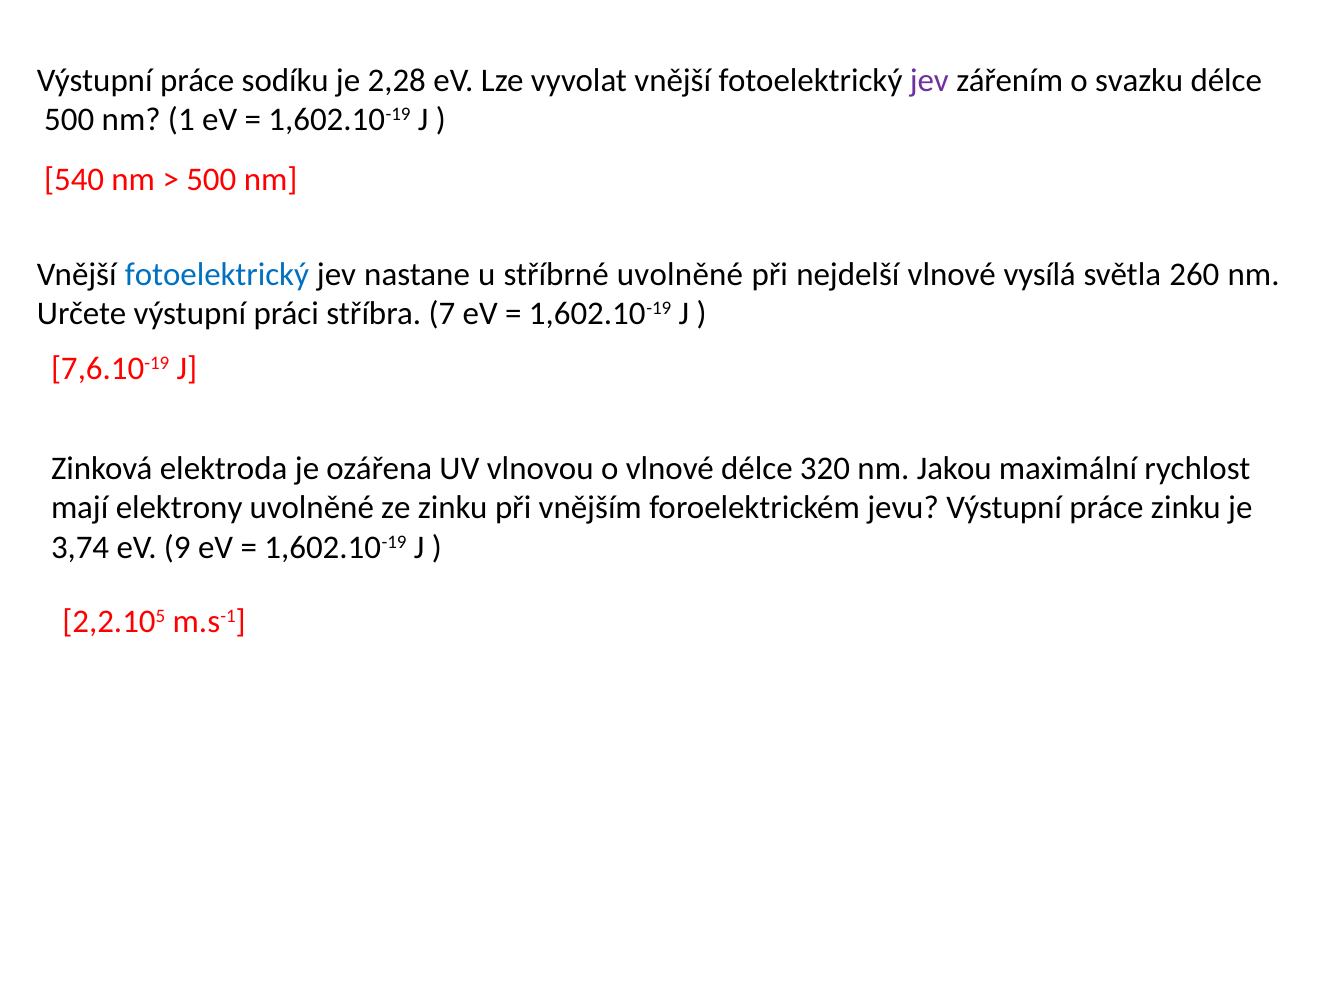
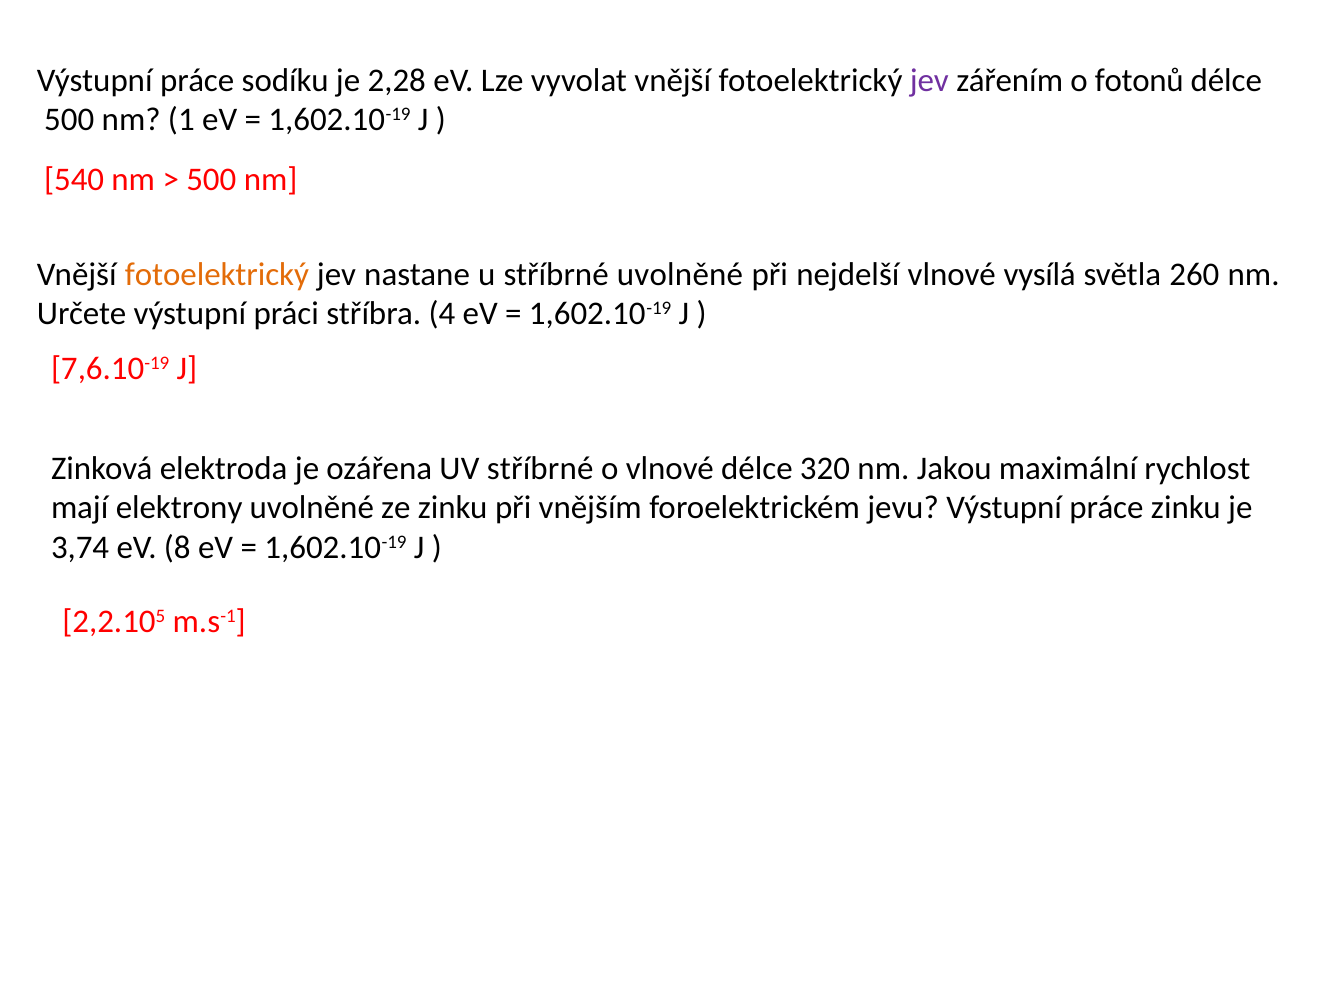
svazku: svazku -> fotonů
fotoelektrický at (217, 274) colour: blue -> orange
7: 7 -> 4
UV vlnovou: vlnovou -> stříbrné
9: 9 -> 8
